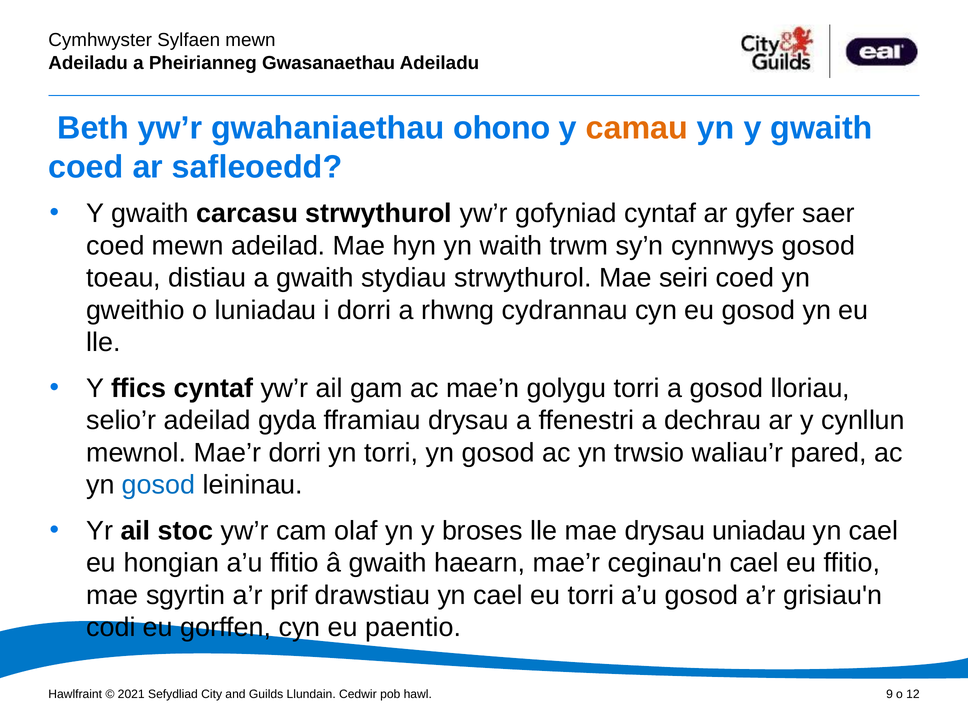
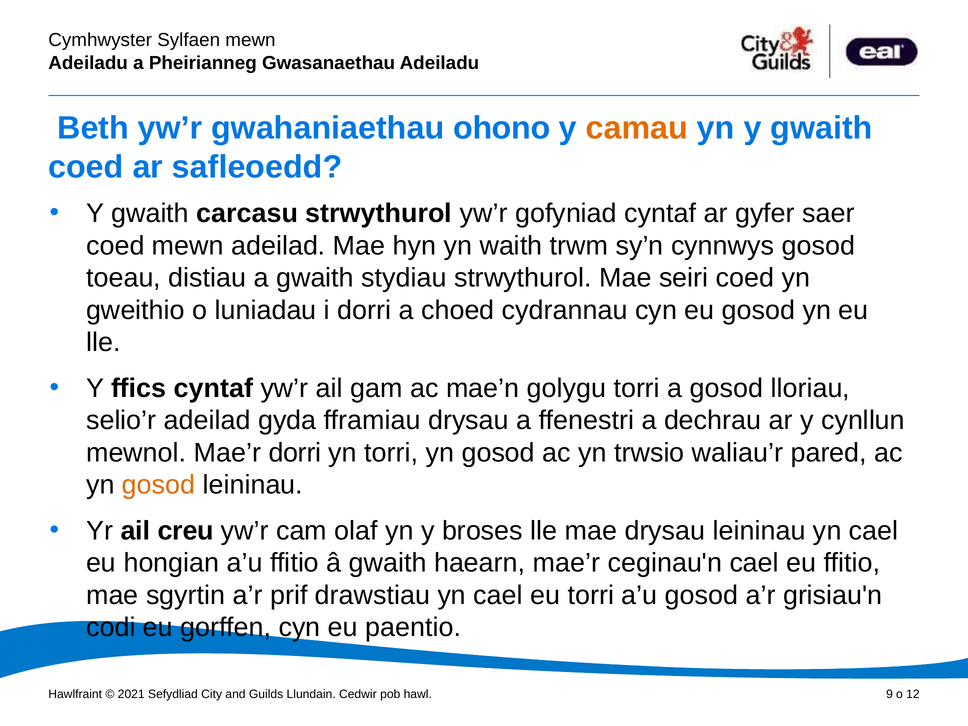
rhwng: rhwng -> choed
gosod at (159, 485) colour: blue -> orange
stoc: stoc -> creu
drysau uniadau: uniadau -> leininau
